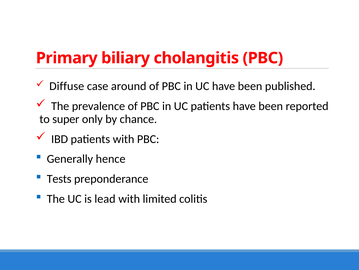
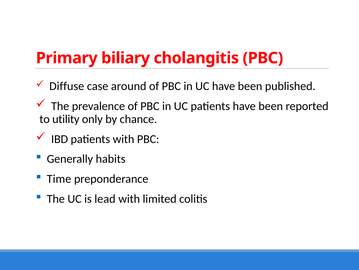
super: super -> utility
hence: hence -> habits
Tests: Tests -> Time
